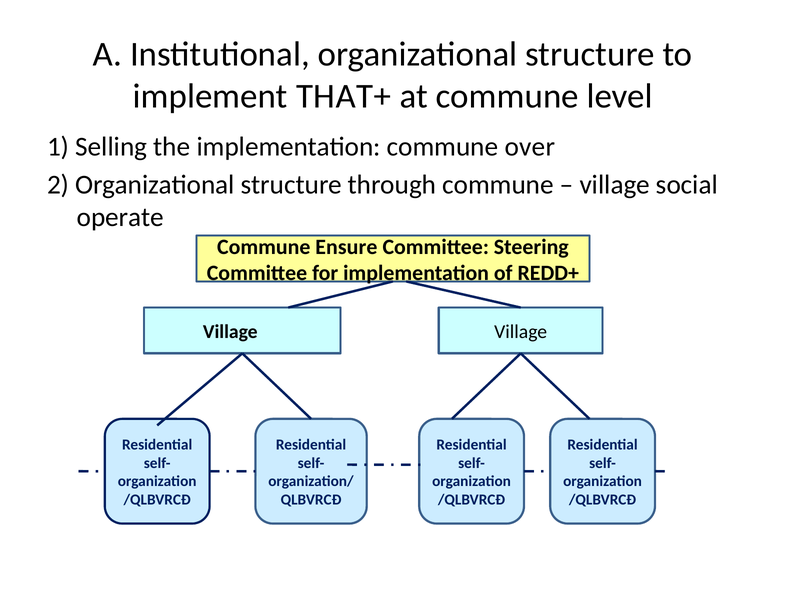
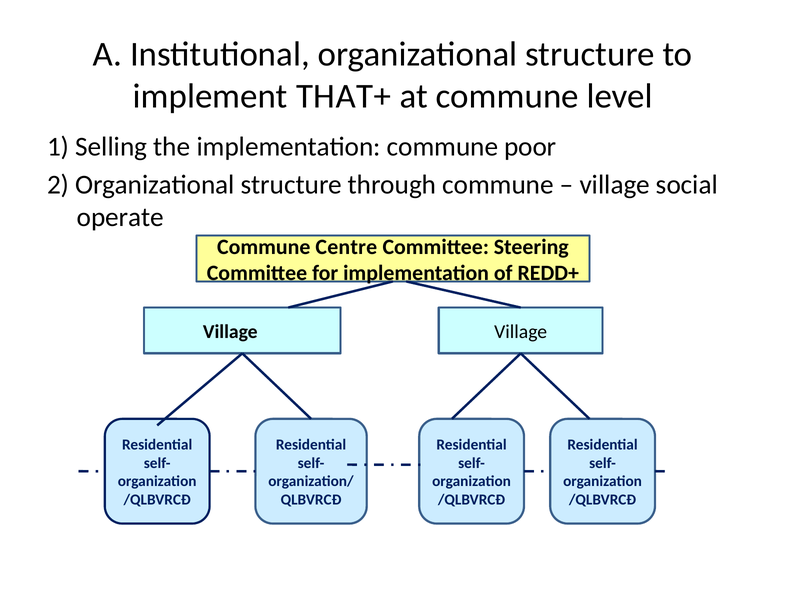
over: over -> poor
Ensure: Ensure -> Centre
